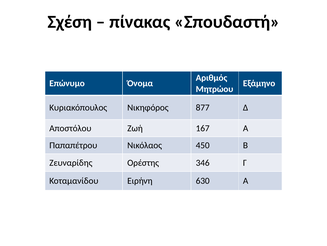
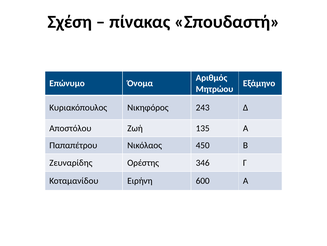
877: 877 -> 243
167: 167 -> 135
630: 630 -> 600
